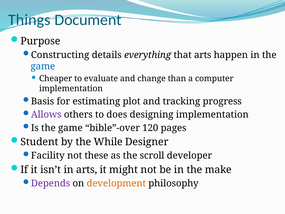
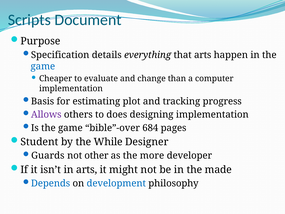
Things: Things -> Scripts
Constructing: Constructing -> Specification
120: 120 -> 684
Facility: Facility -> Guards
these: these -> other
scroll: scroll -> more
make: make -> made
Depends colour: purple -> blue
development colour: orange -> blue
